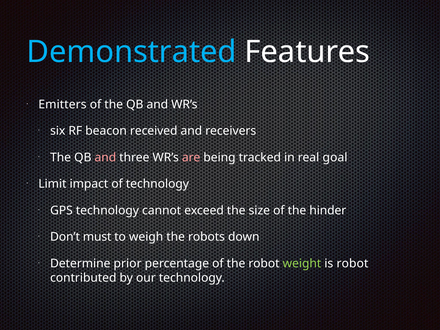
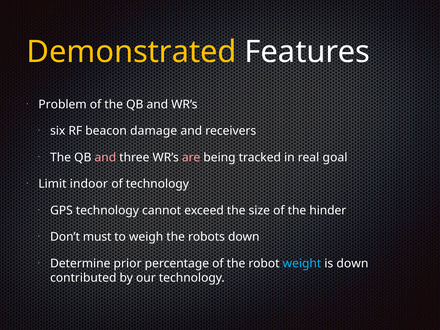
Demonstrated colour: light blue -> yellow
Emitters: Emitters -> Problem
received: received -> damage
impact: impact -> indoor
weight colour: light green -> light blue
is robot: robot -> down
